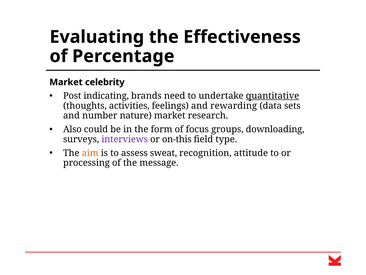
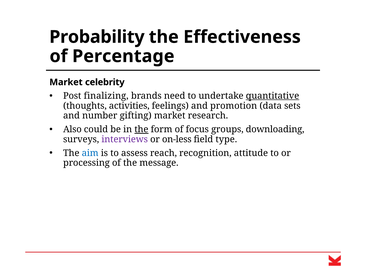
Evaluating: Evaluating -> Probability
indicating: indicating -> finalizing
rewarding: rewarding -> promotion
nature: nature -> gifting
the at (141, 129) underline: none -> present
on-this: on-this -> on-less
aim colour: orange -> blue
sweat: sweat -> reach
